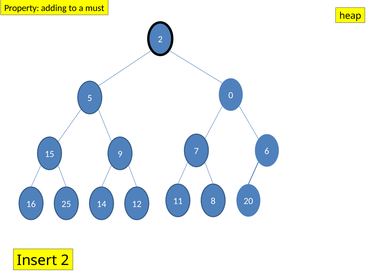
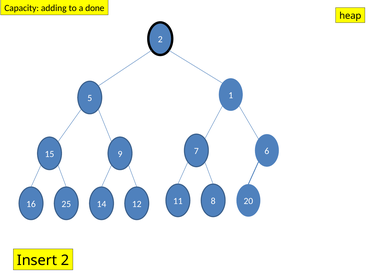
Property: Property -> Capacity
must: must -> done
0: 0 -> 1
